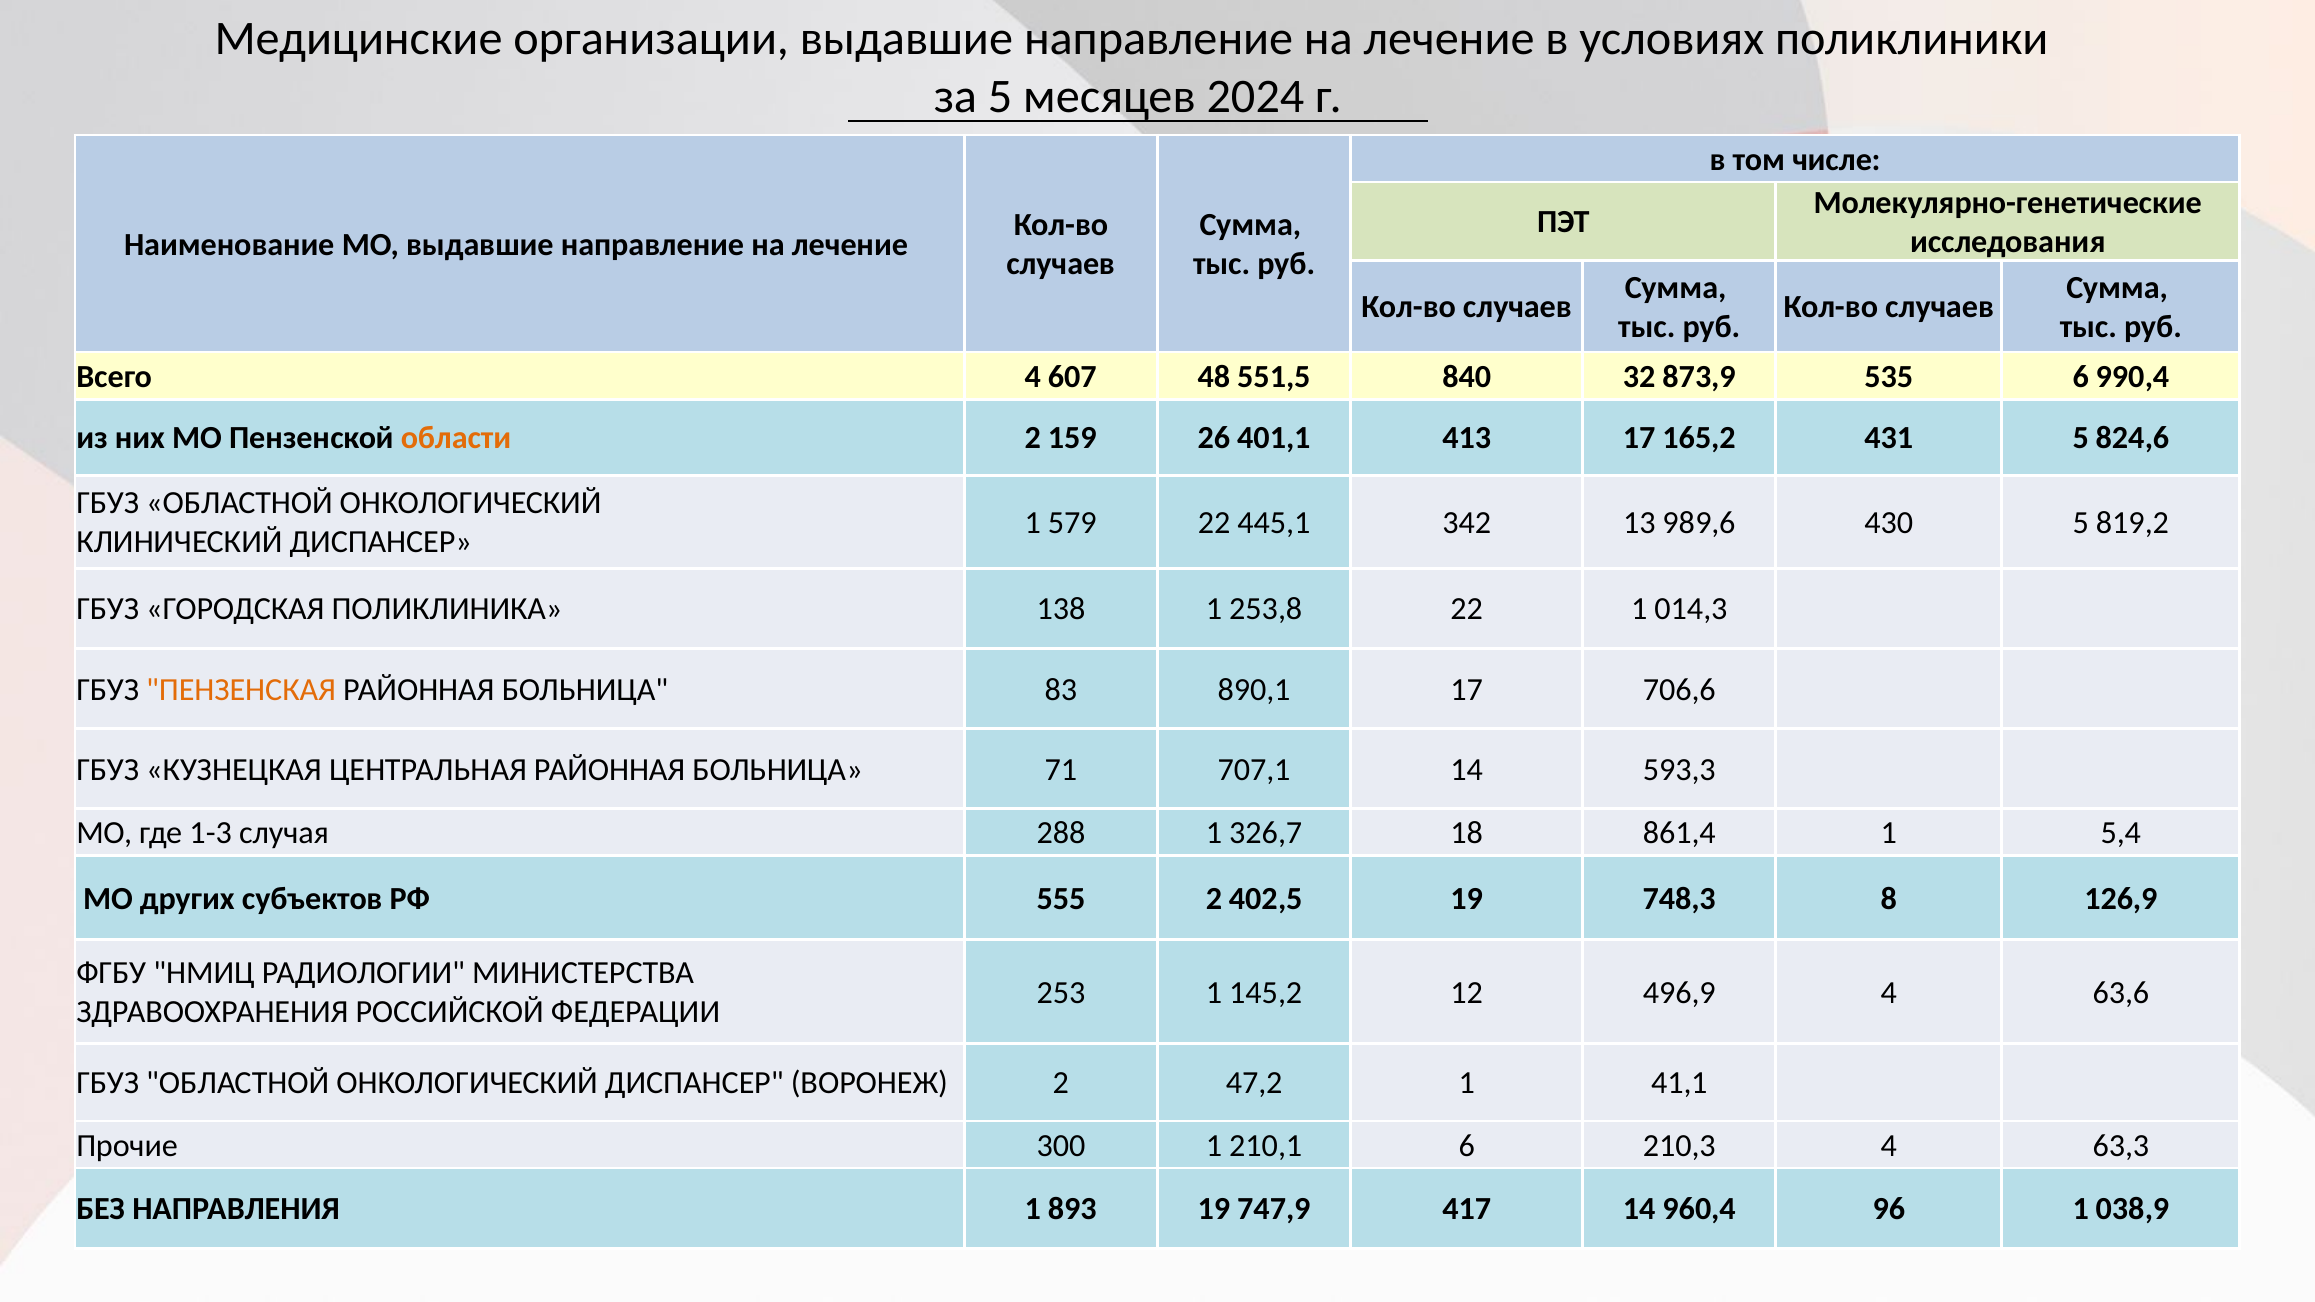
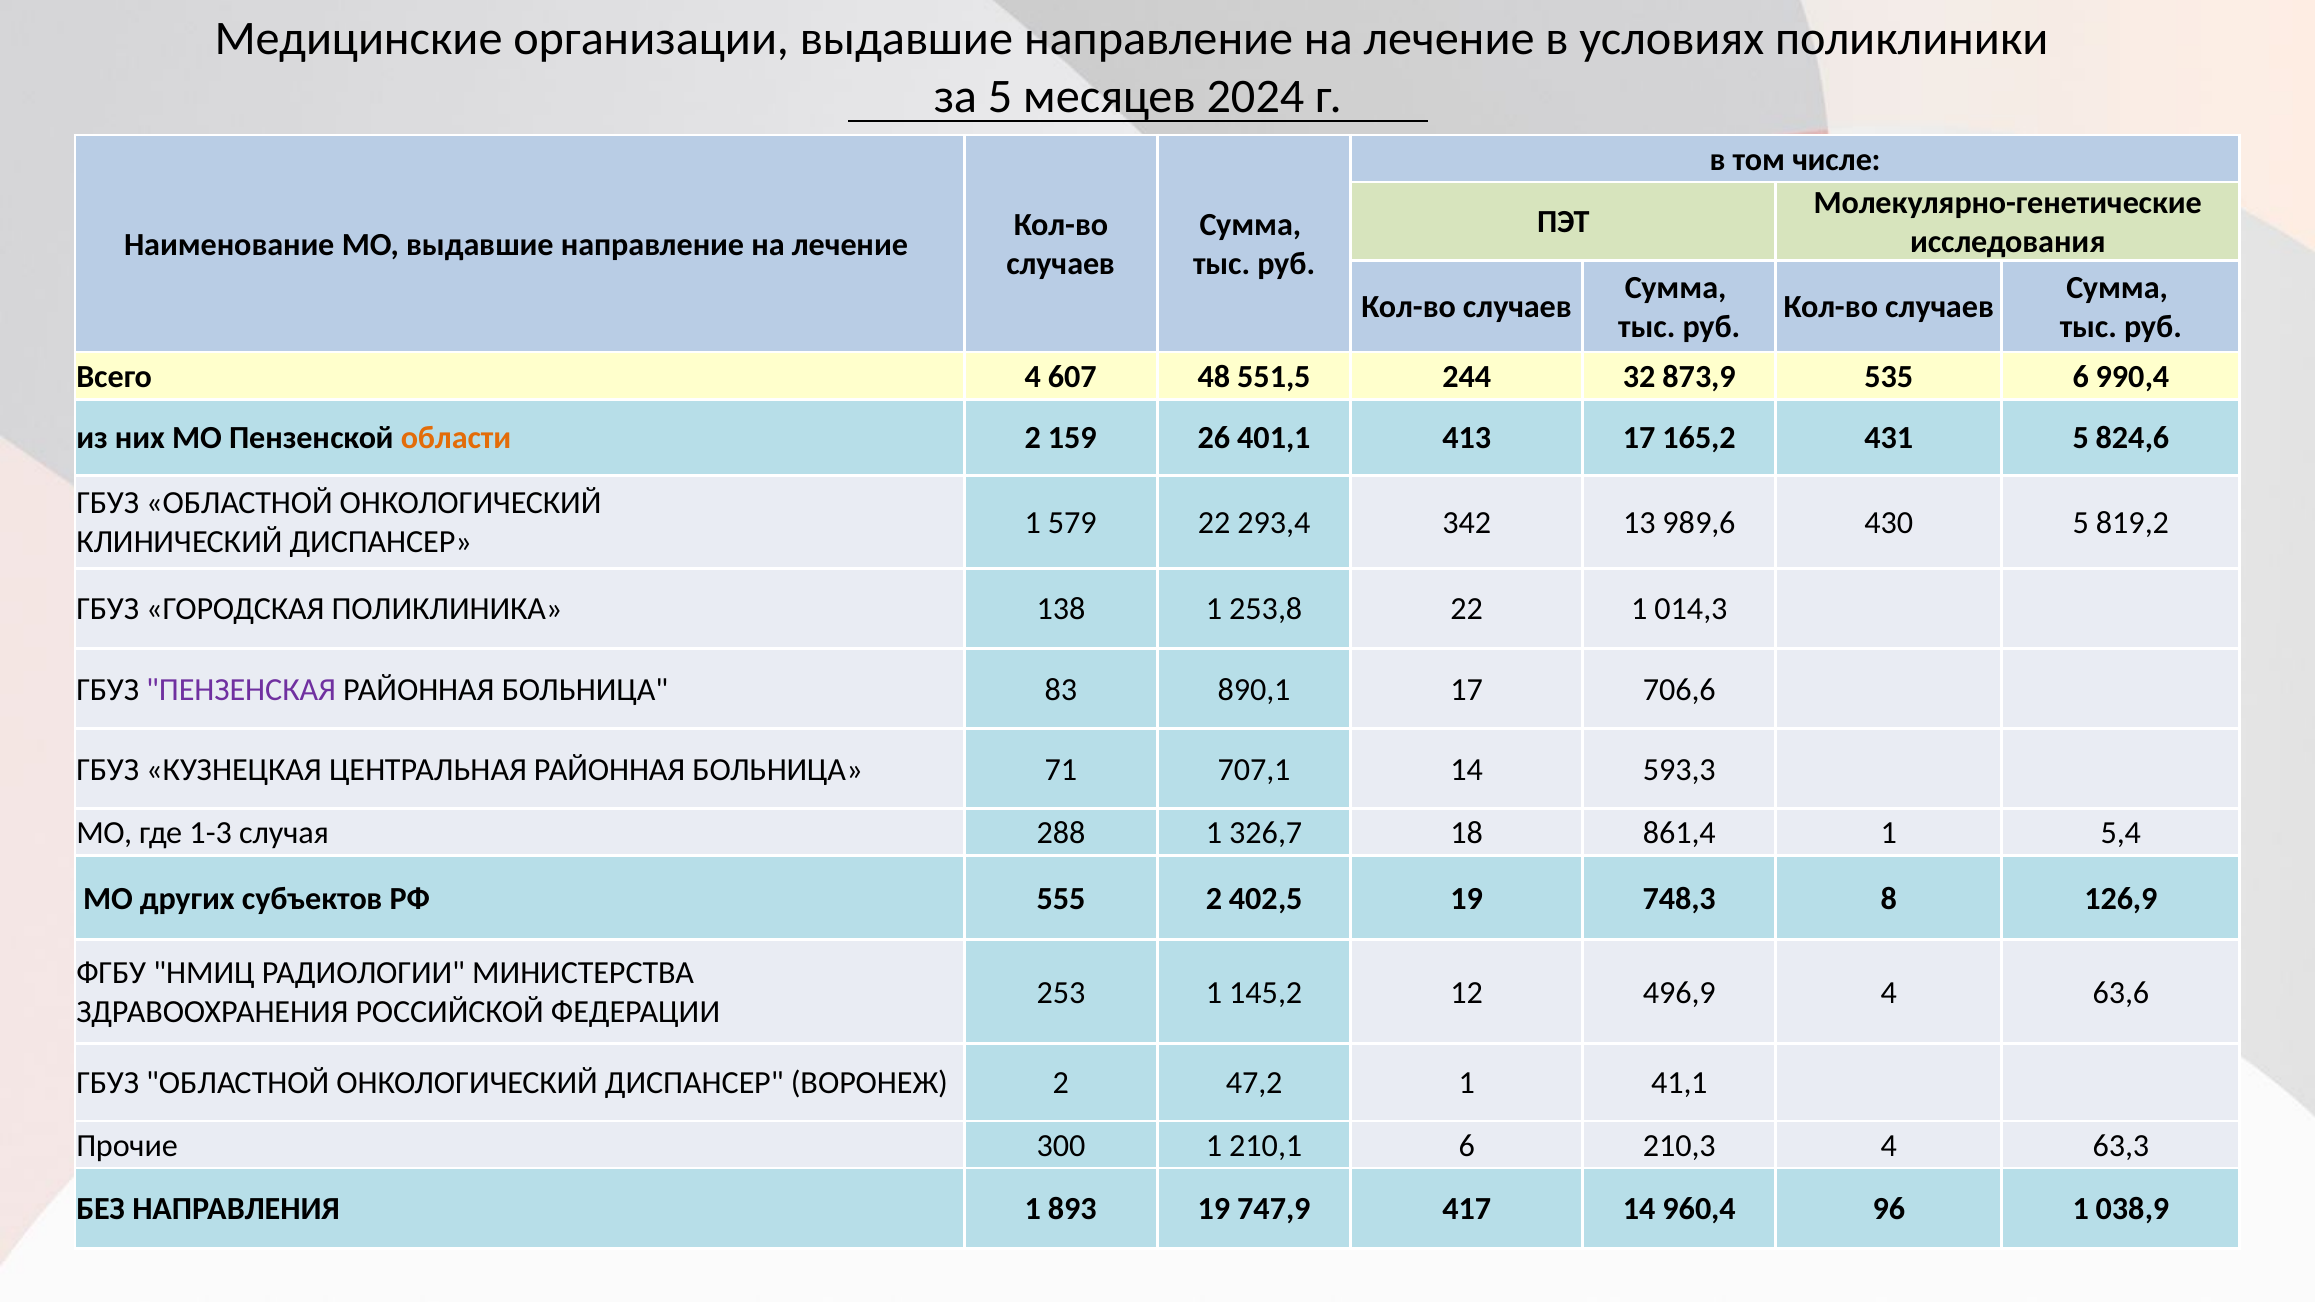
840: 840 -> 244
445,1: 445,1 -> 293,4
ПЕНЗЕНСКАЯ colour: orange -> purple
